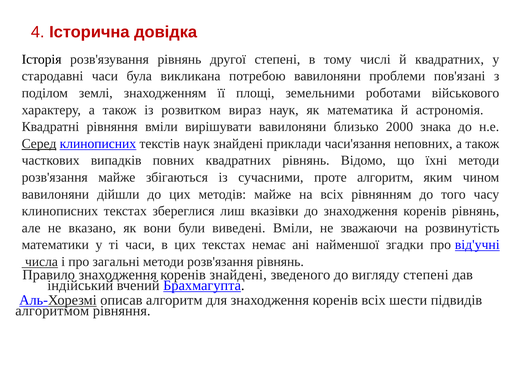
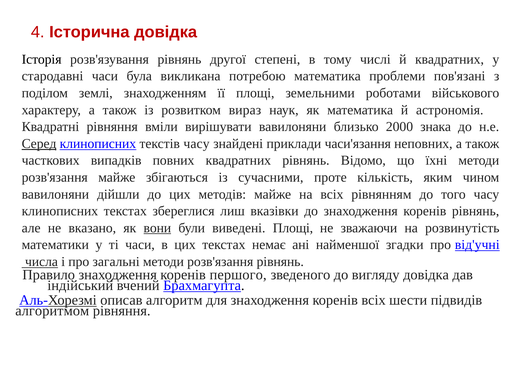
потребою вавилоняни: вавилоняни -> математика
текстів наук: наук -> часу
проте алгоритм: алгоритм -> кількість
вони underline: none -> present
виведені Вміли: Вміли -> Площі
коренів знайдені: знайдені -> першого
вигляду степені: степені -> довідка
